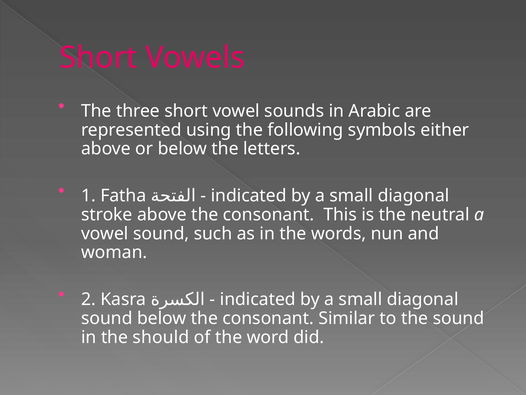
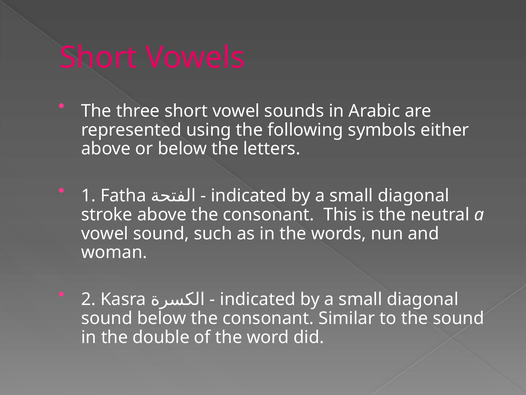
should: should -> double
